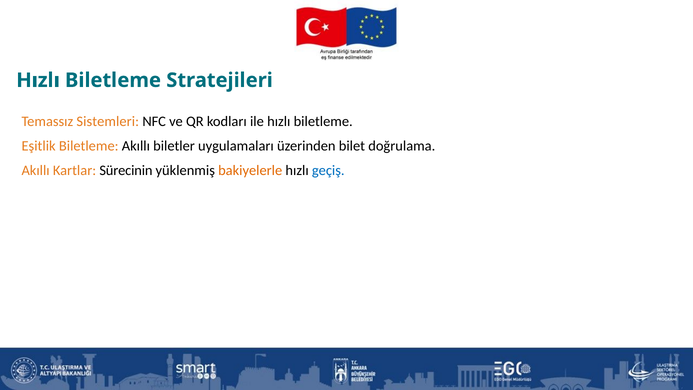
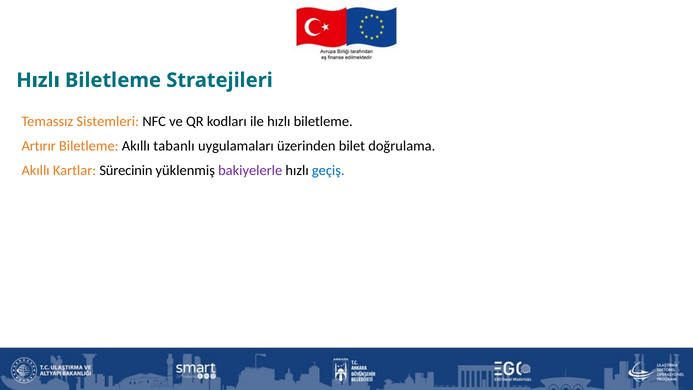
Eşitlik: Eşitlik -> Artırır
biletler: biletler -> tabanlı
bakiyelerle colour: orange -> purple
